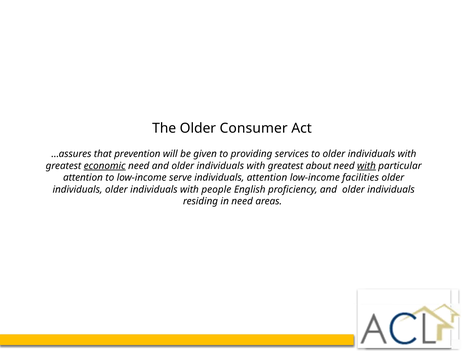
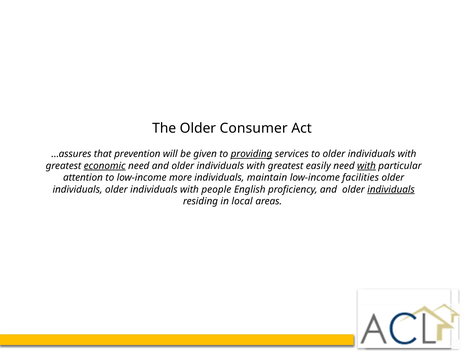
providing underline: none -> present
about: about -> easily
serve: serve -> more
individuals attention: attention -> maintain
individuals at (391, 189) underline: none -> present
in need: need -> local
